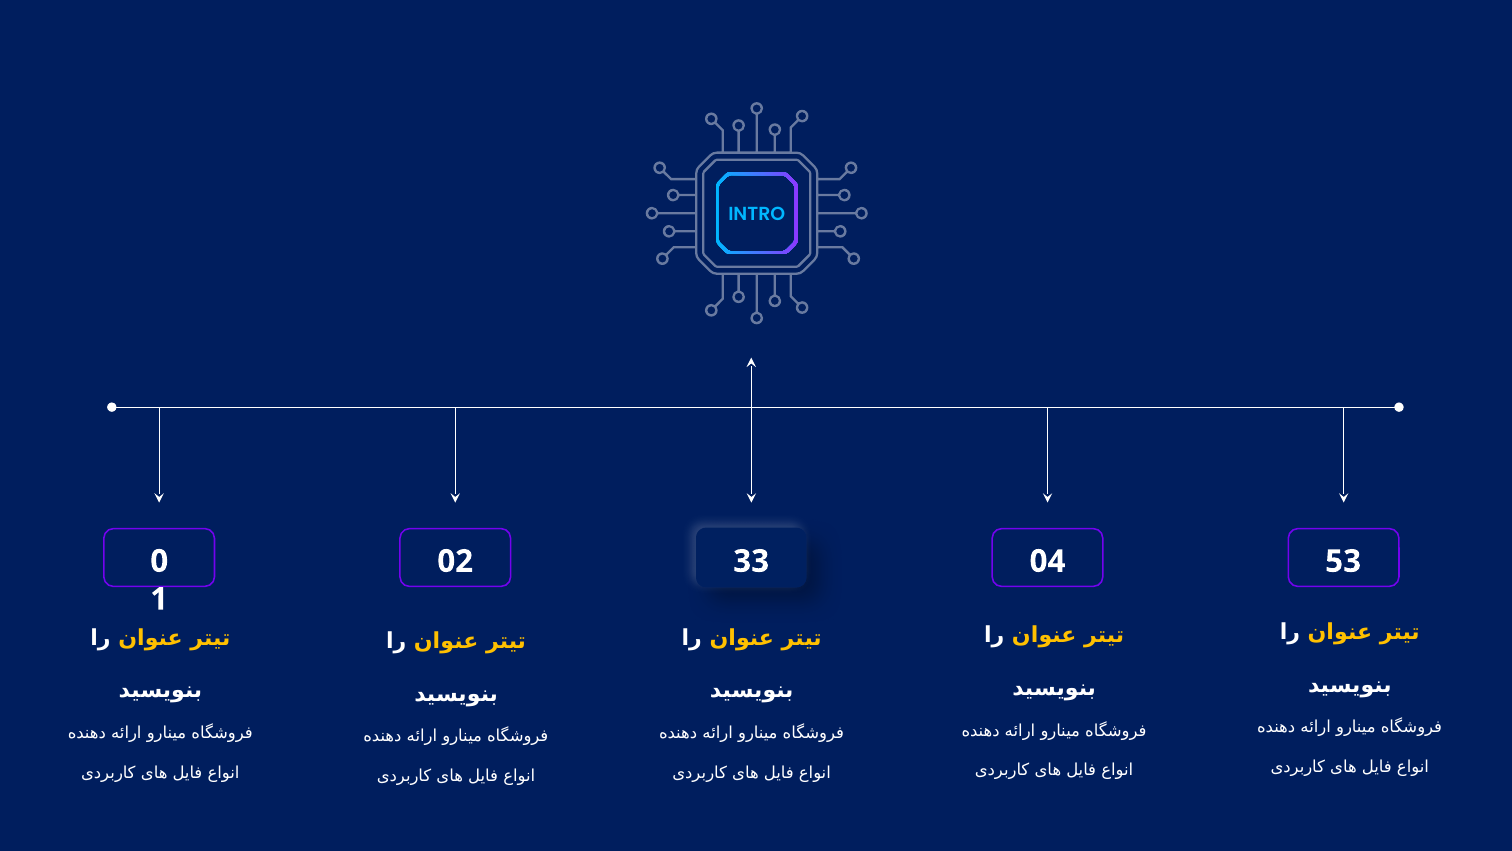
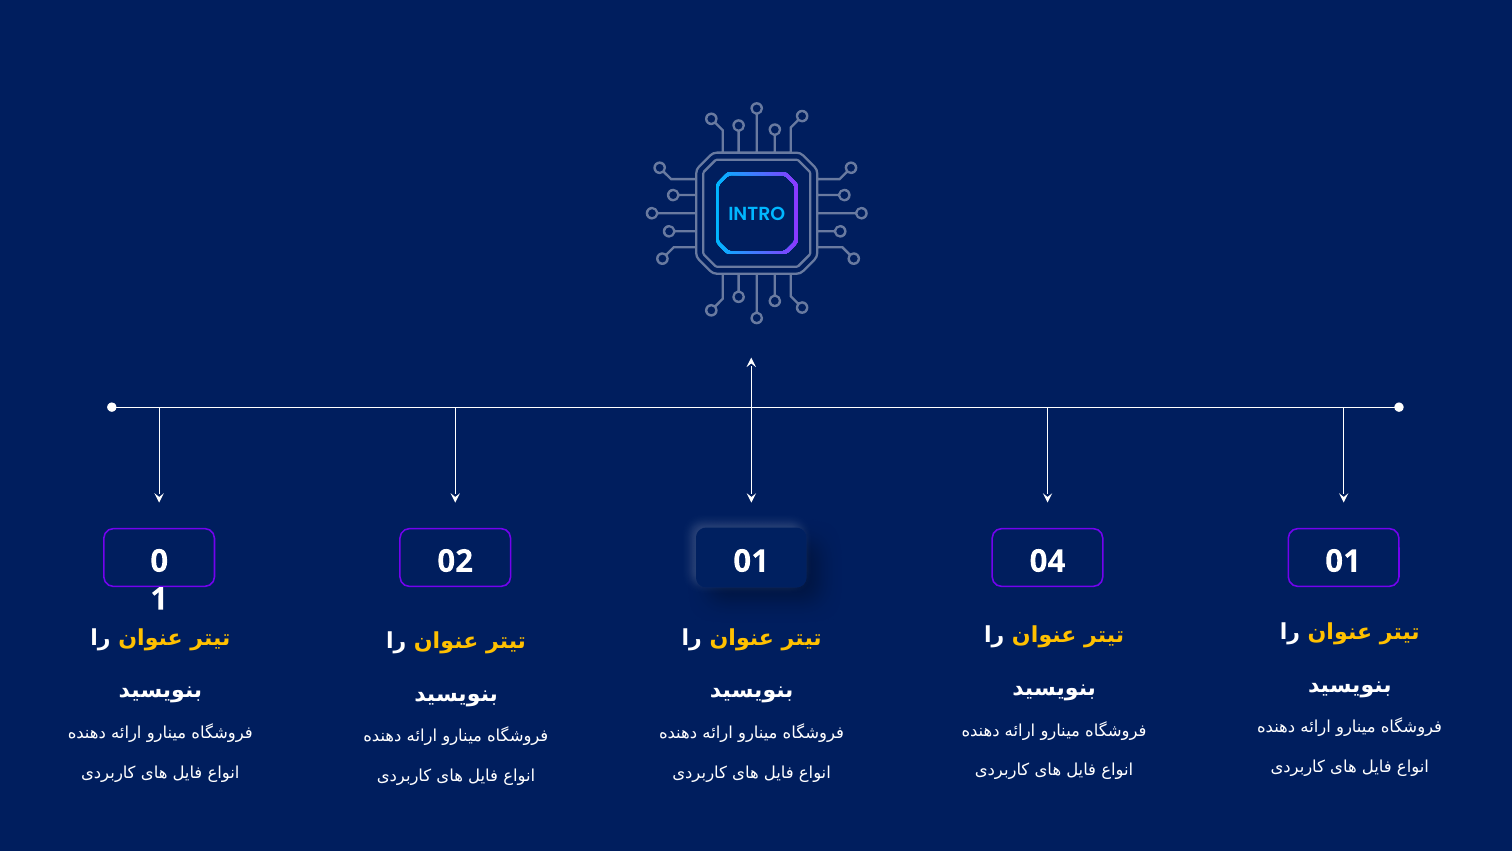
02 33: 33 -> 01
04 53: 53 -> 01
